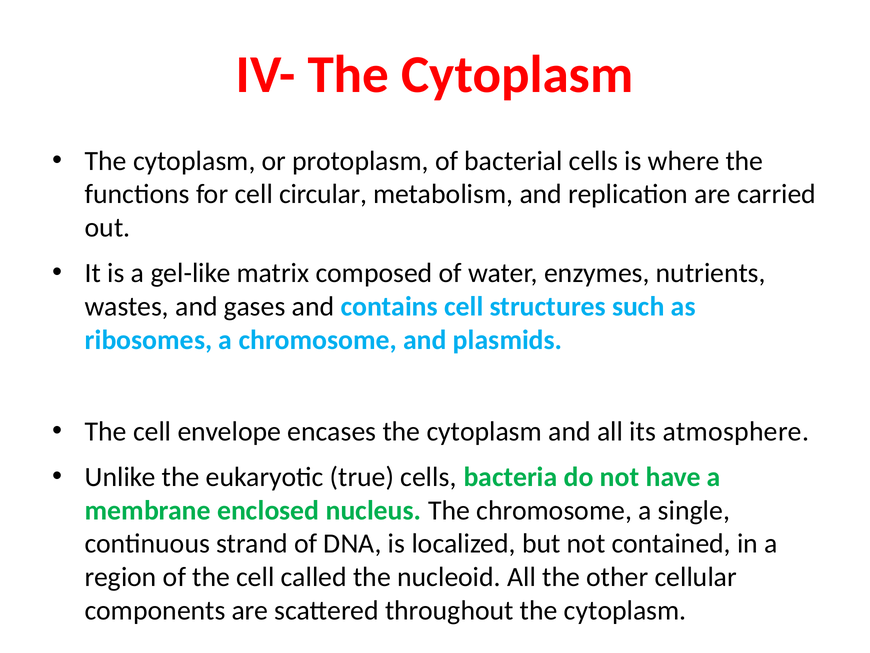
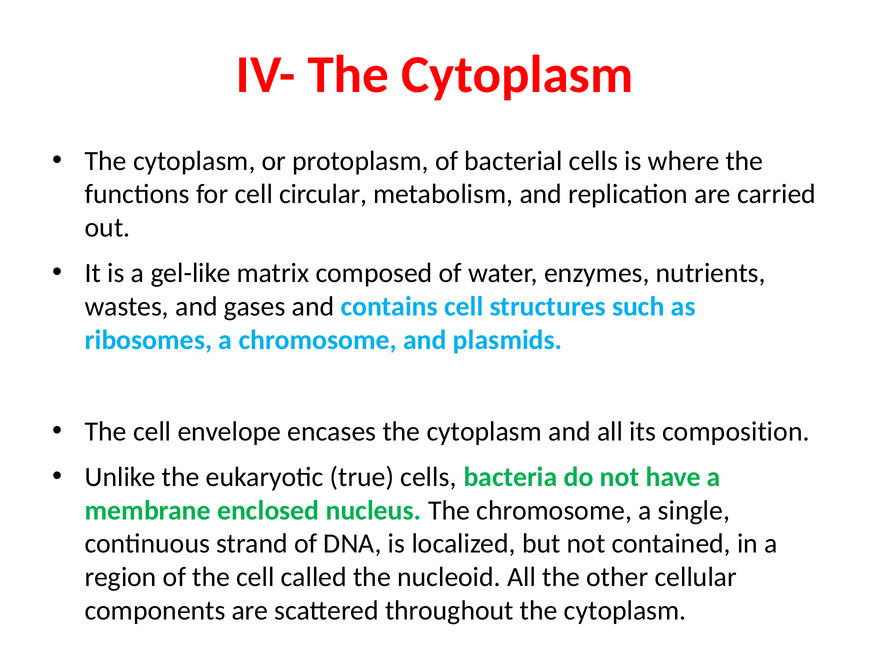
atmosphere: atmosphere -> composition
